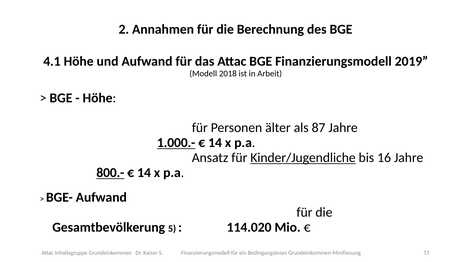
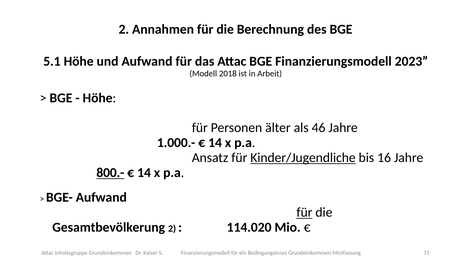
4.1: 4.1 -> 5.1
2019: 2019 -> 2023
87: 87 -> 46
1.000.- underline: present -> none
für at (304, 212) underline: none -> present
Gesamtbevölkerung 5: 5 -> 2
